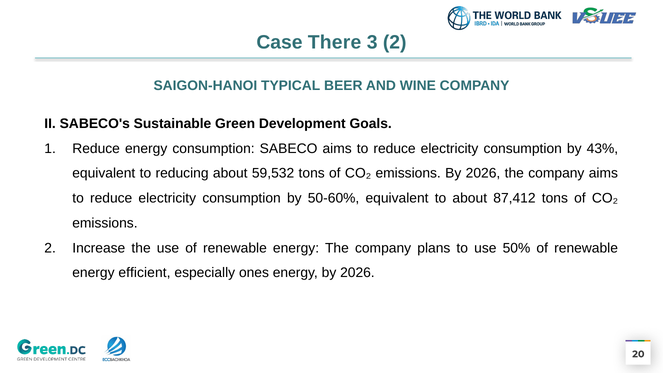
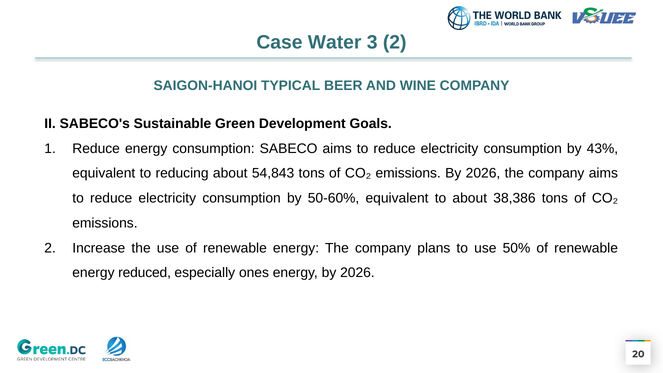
There: There -> Water
59,532: 59,532 -> 54,843
87,412: 87,412 -> 38,386
efficient: efficient -> reduced
